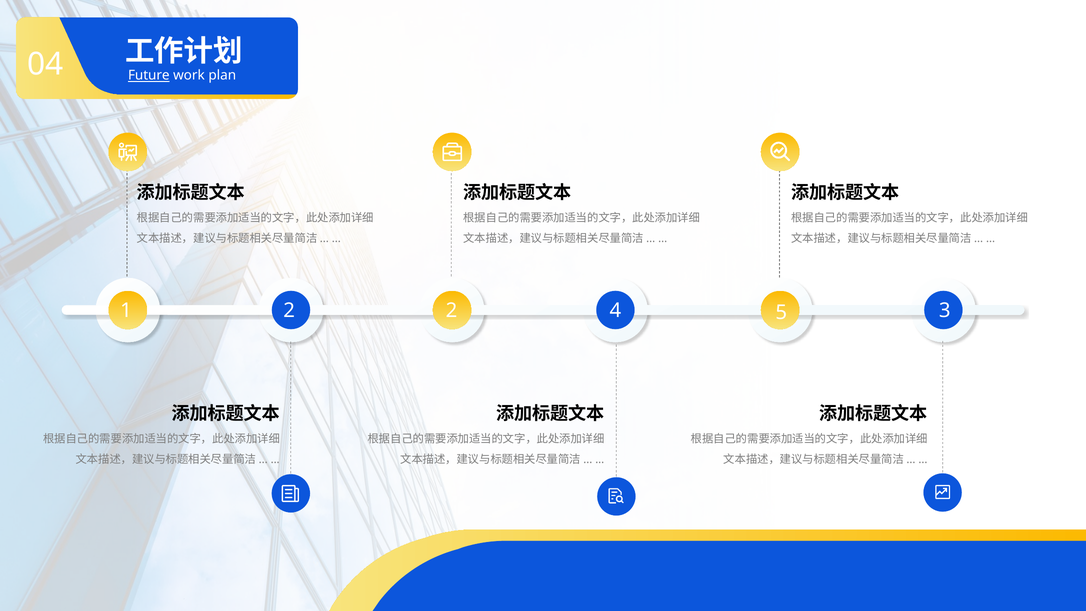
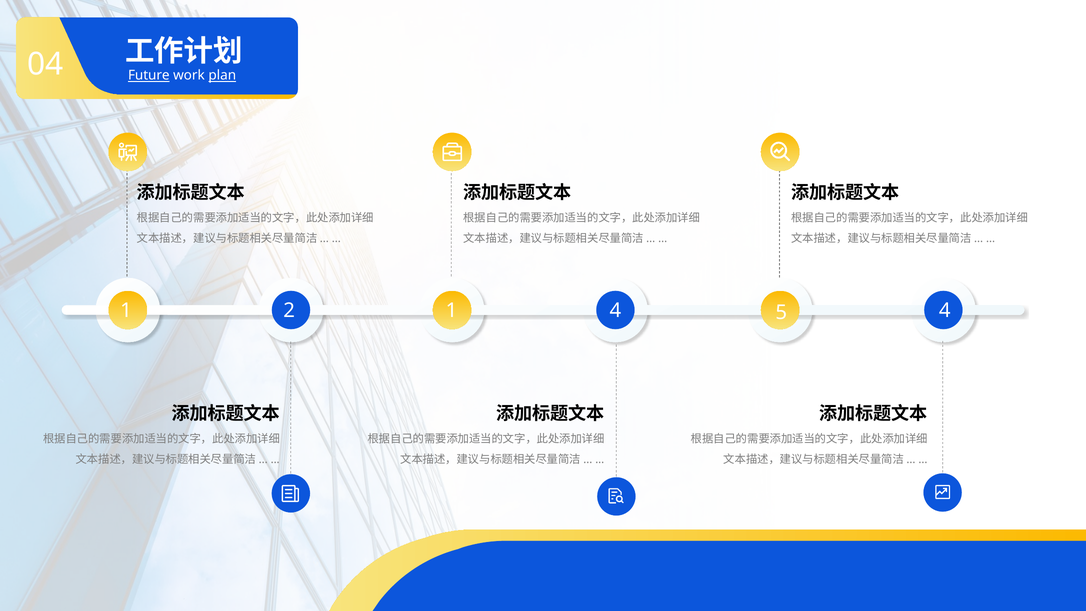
plan underline: none -> present
2 2: 2 -> 1
5 3: 3 -> 4
